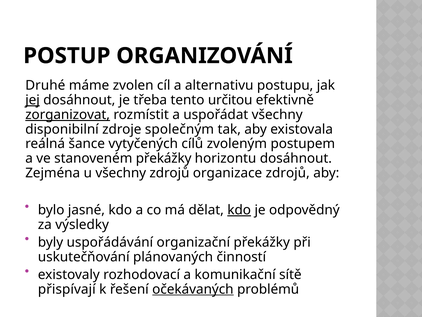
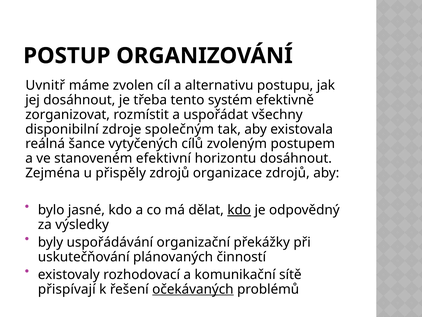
Druhé: Druhé -> Uvnitř
jej underline: present -> none
určitou: určitou -> systém
zorganizovat underline: present -> none
stanoveném překážky: překážky -> efektivní
u všechny: všechny -> přispěly
